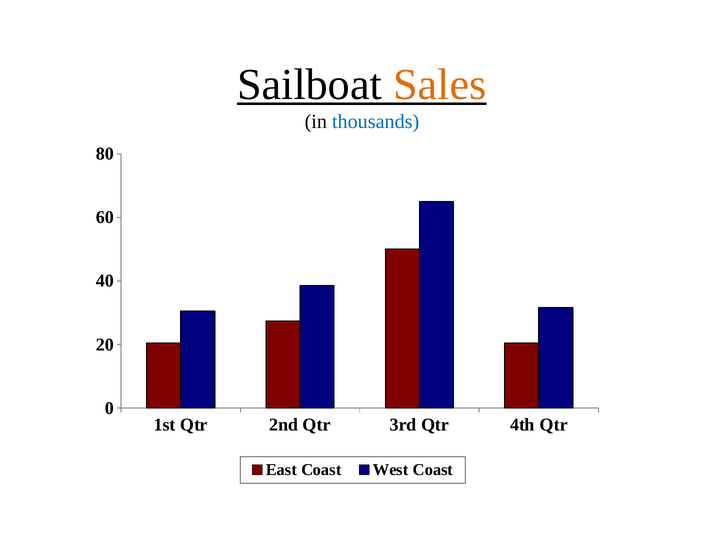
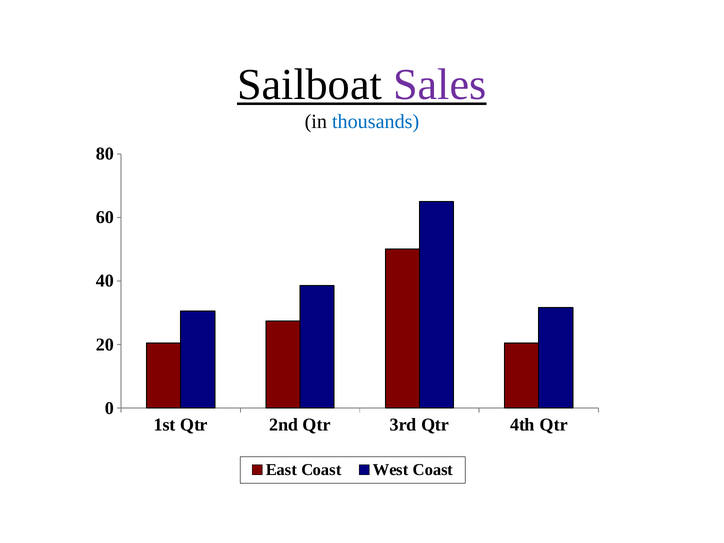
Sales colour: orange -> purple
